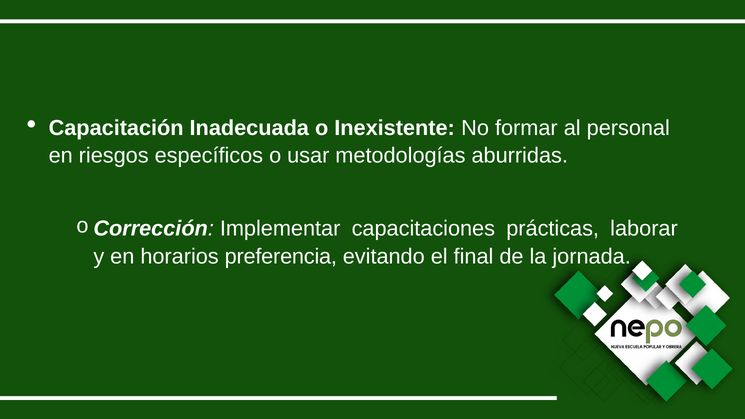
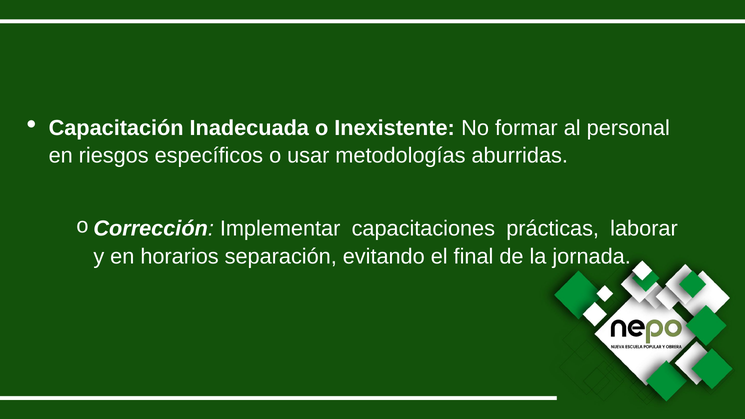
preferencia: preferencia -> separación
